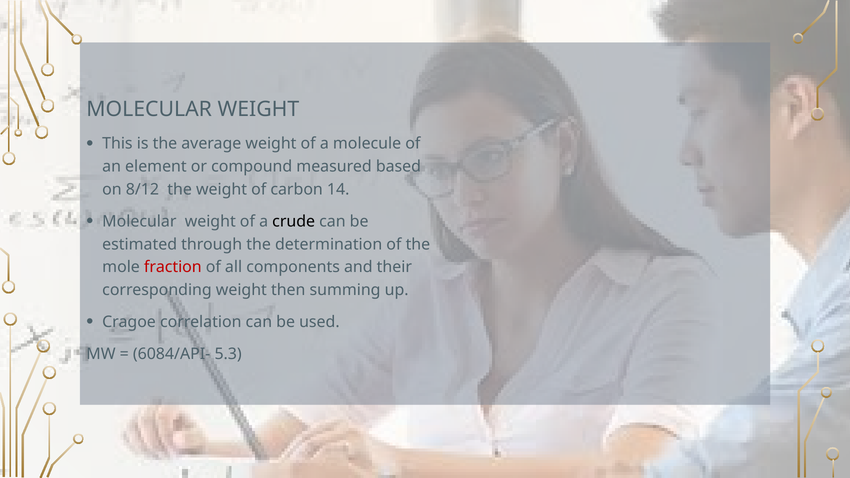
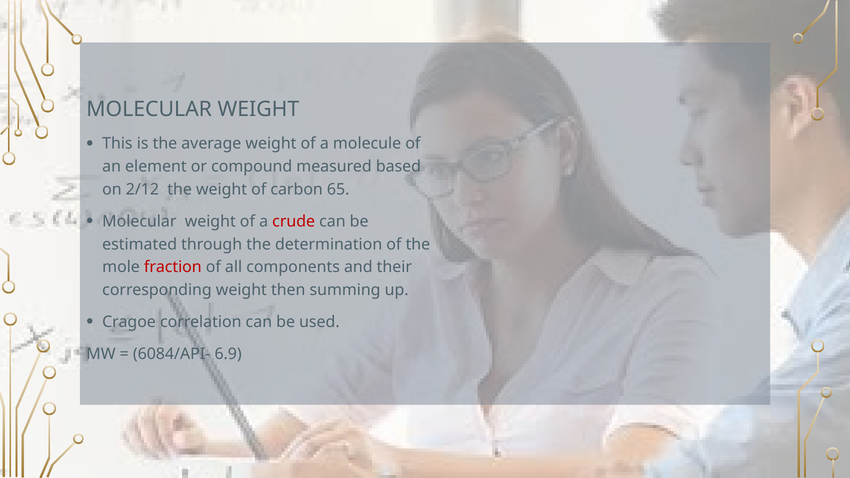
8/12: 8/12 -> 2/12
14: 14 -> 65
crude colour: black -> red
5.3: 5.3 -> 6.9
